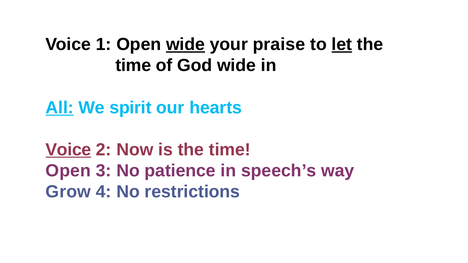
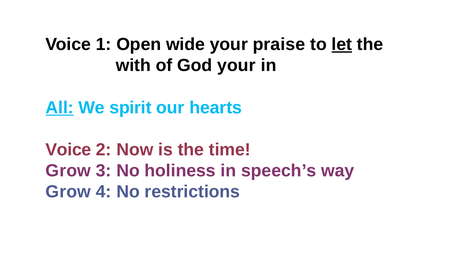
wide at (185, 44) underline: present -> none
time at (133, 66): time -> with
God wide: wide -> your
Voice at (68, 150) underline: present -> none
Open at (68, 171): Open -> Grow
patience: patience -> holiness
